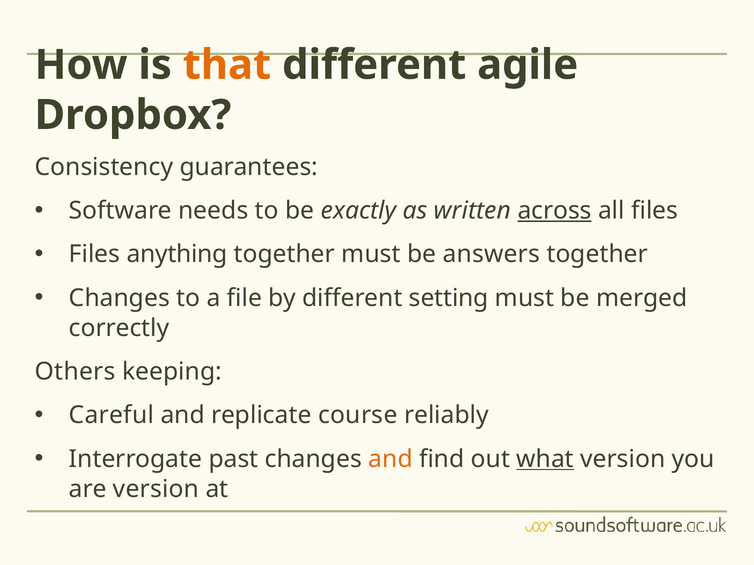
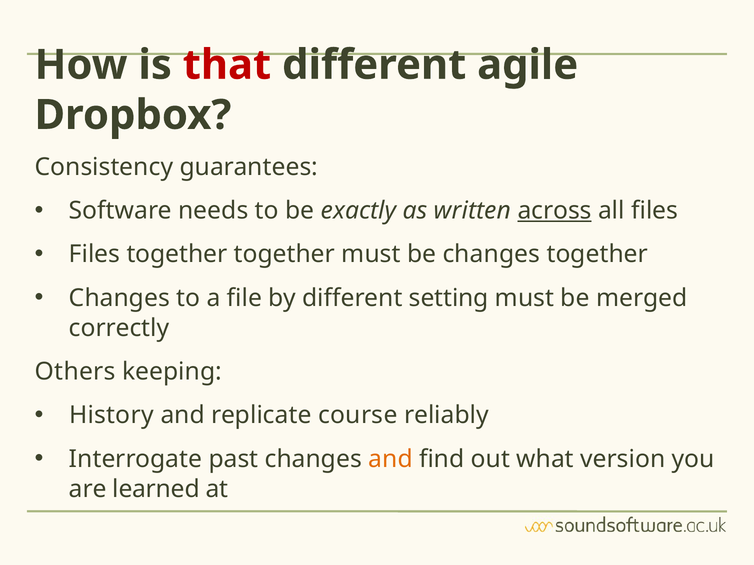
that colour: orange -> red
Files anything: anything -> together
be answers: answers -> changes
Careful: Careful -> History
what underline: present -> none
are version: version -> learned
